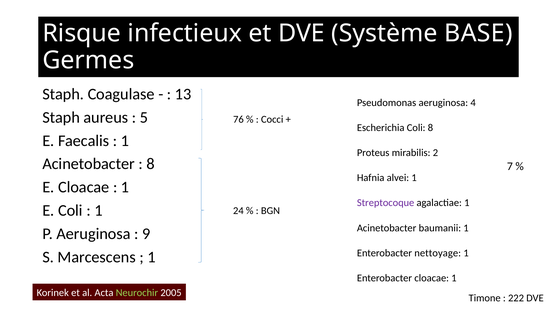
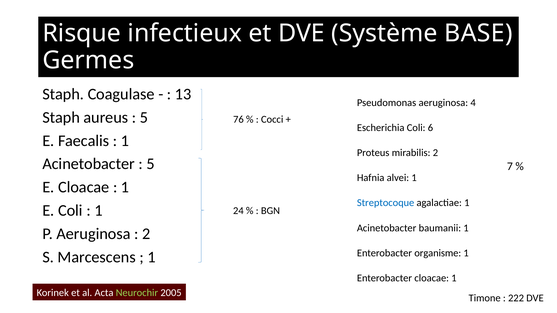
Coli 8: 8 -> 6
8 at (151, 164): 8 -> 5
Streptocoque colour: purple -> blue
9 at (146, 234): 9 -> 2
nettoyage: nettoyage -> organisme
